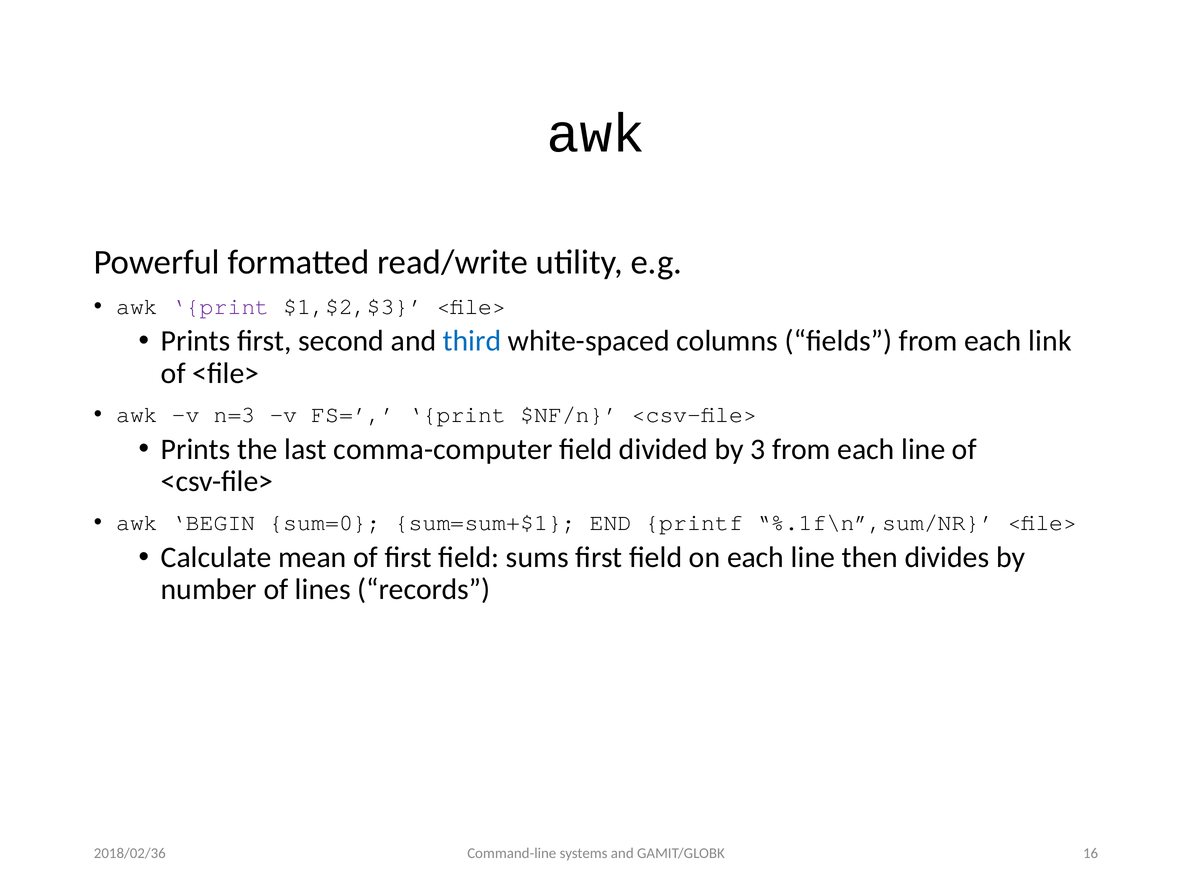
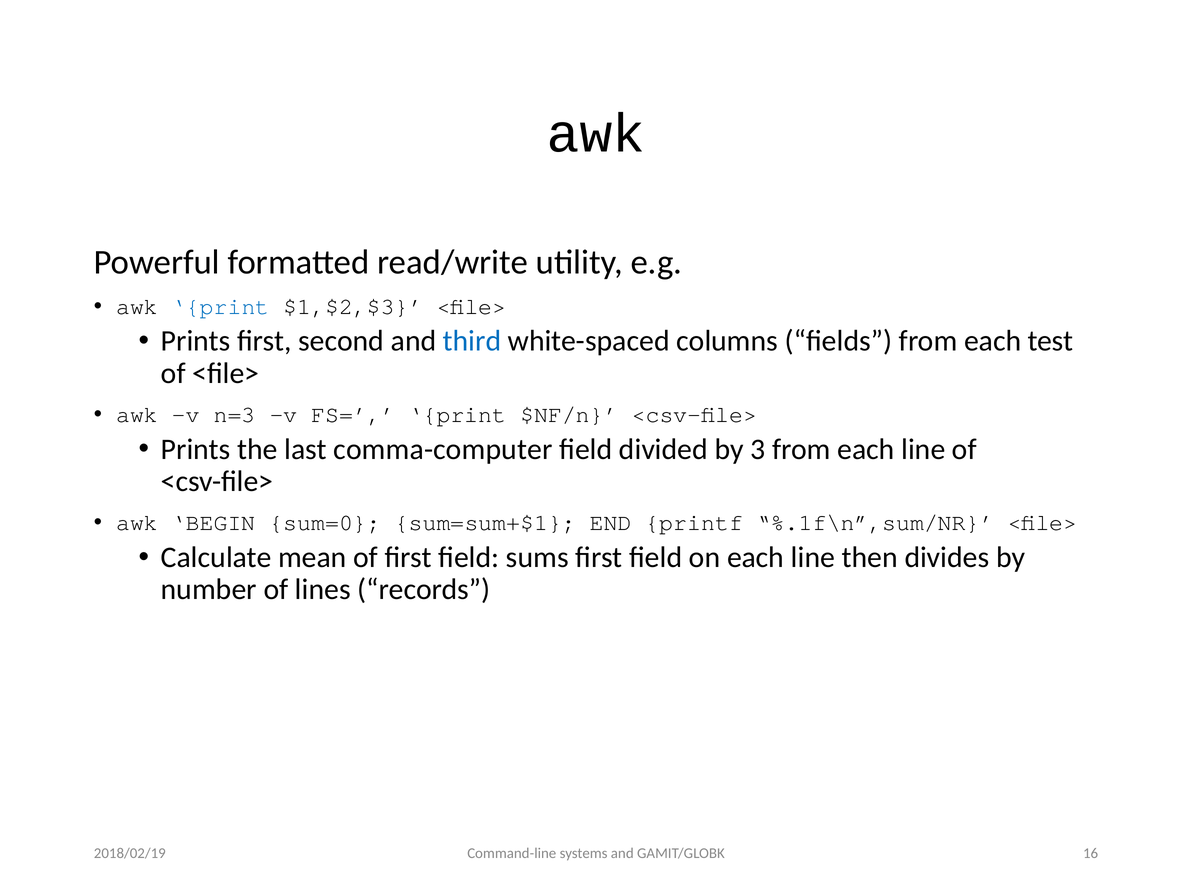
print at (221, 306) colour: purple -> blue
link: link -> test
2018/02/36: 2018/02/36 -> 2018/02/19
